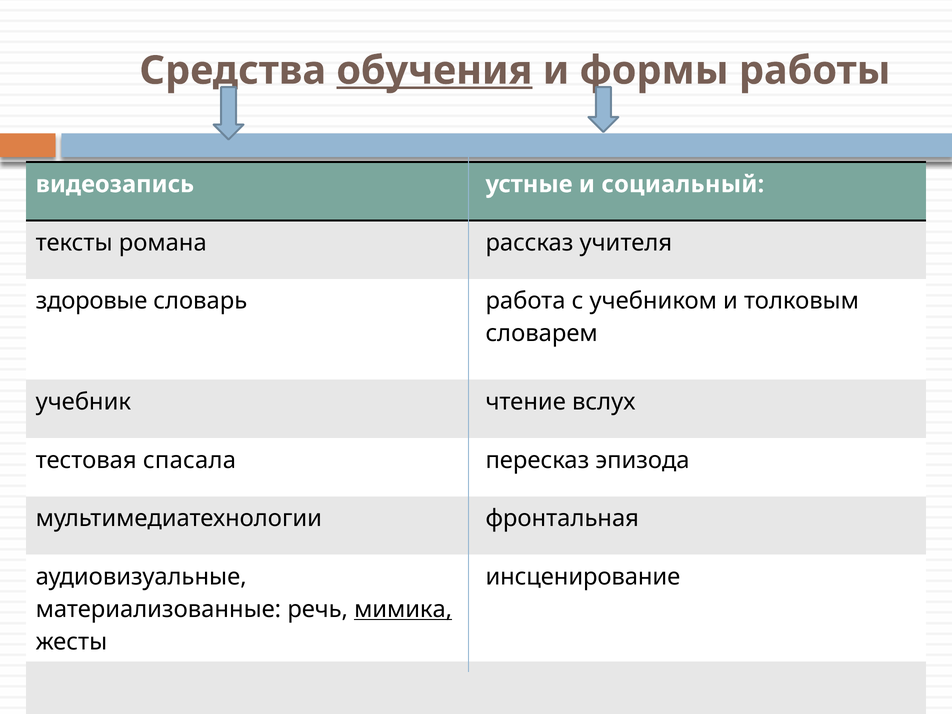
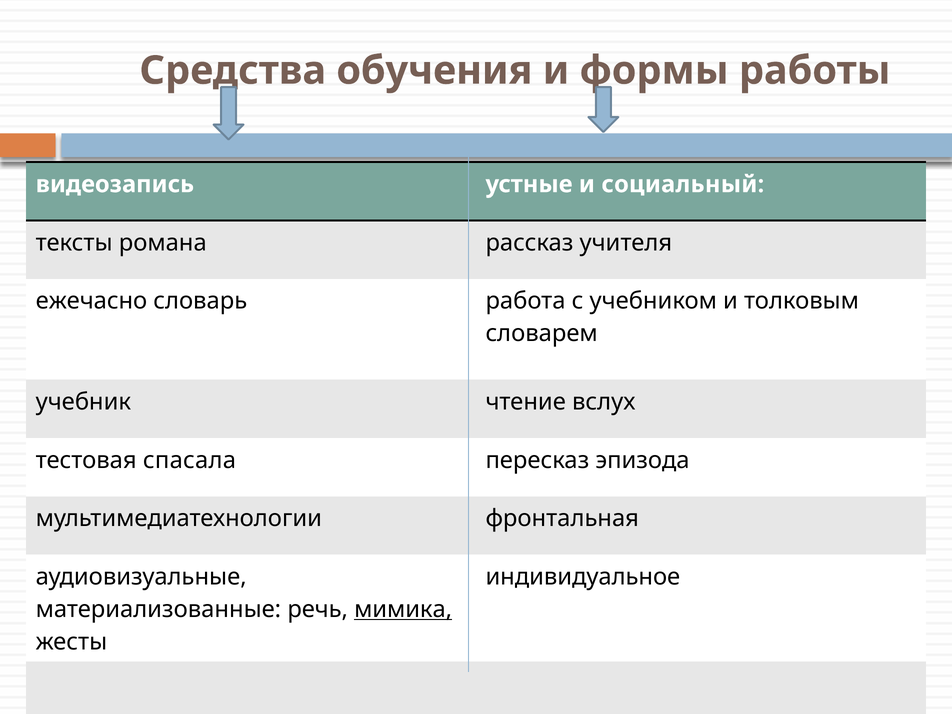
обучения underline: present -> none
здоровые: здоровые -> ежечасно
инсценирование: инсценирование -> индивидуальное
